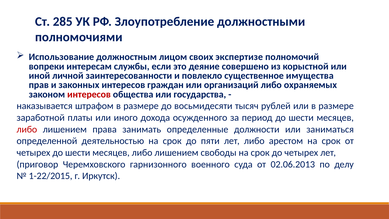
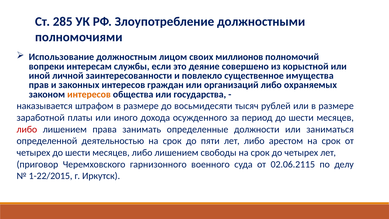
экспертизе: экспертизе -> миллионов
интересов at (89, 94) colour: red -> orange
02.06.2013: 02.06.2013 -> 02.06.2115
